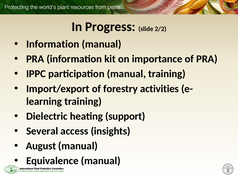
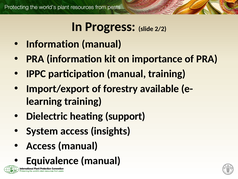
activities: activities -> available
Several: Several -> System
August at (41, 146): August -> Access
